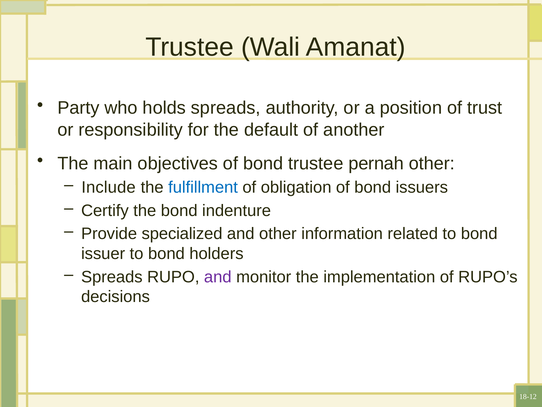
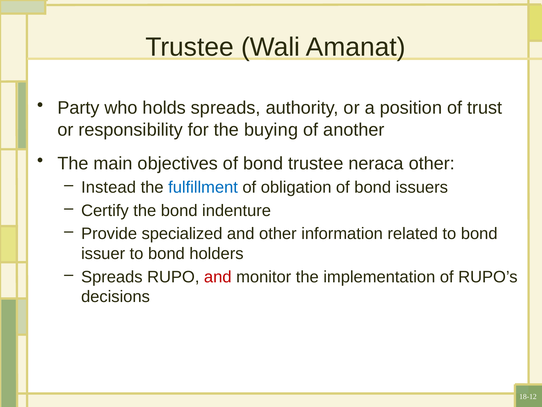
default: default -> buying
pernah: pernah -> neraca
Include: Include -> Instead
and at (218, 277) colour: purple -> red
